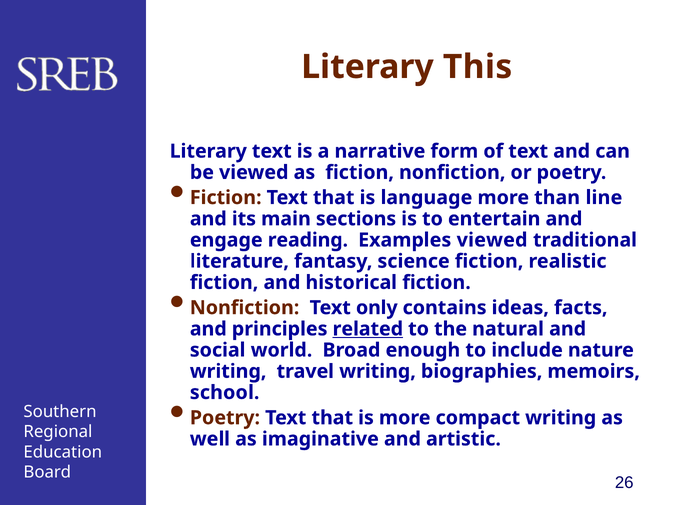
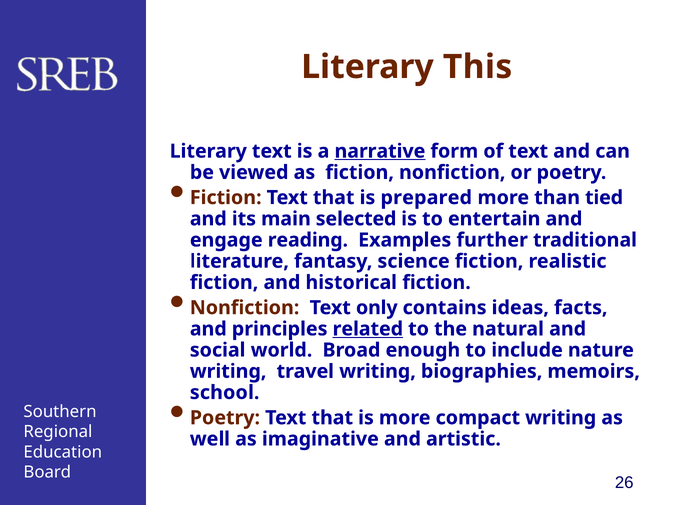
narrative underline: none -> present
language: language -> prepared
line: line -> tied
sections: sections -> selected
Examples viewed: viewed -> further
